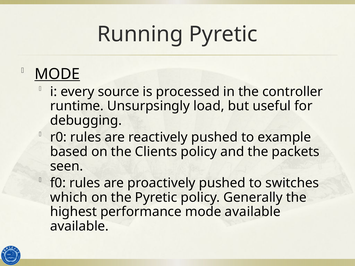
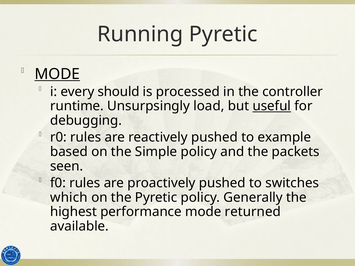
source: source -> should
useful underline: none -> present
Clients: Clients -> Simple
mode available: available -> returned
